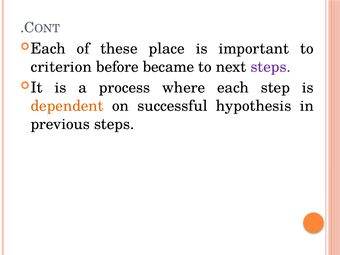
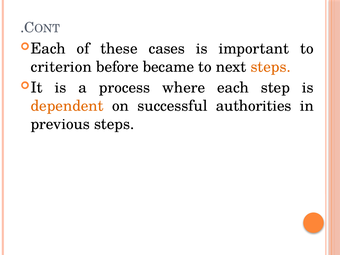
place: place -> cases
steps at (271, 67) colour: purple -> orange
hypothesis: hypothesis -> authorities
